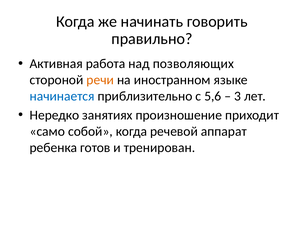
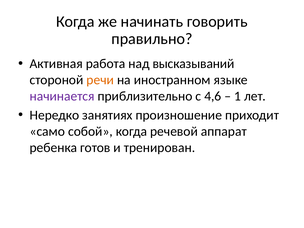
позволяющих: позволяющих -> высказываний
начинается colour: blue -> purple
5,6: 5,6 -> 4,6
3: 3 -> 1
